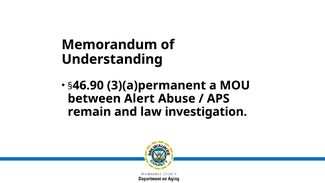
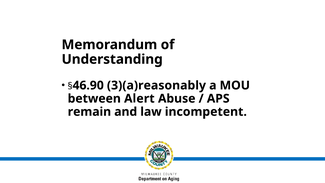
3)(a)permanent: 3)(a)permanent -> 3)(a)reasonably
investigation: investigation -> incompetent
